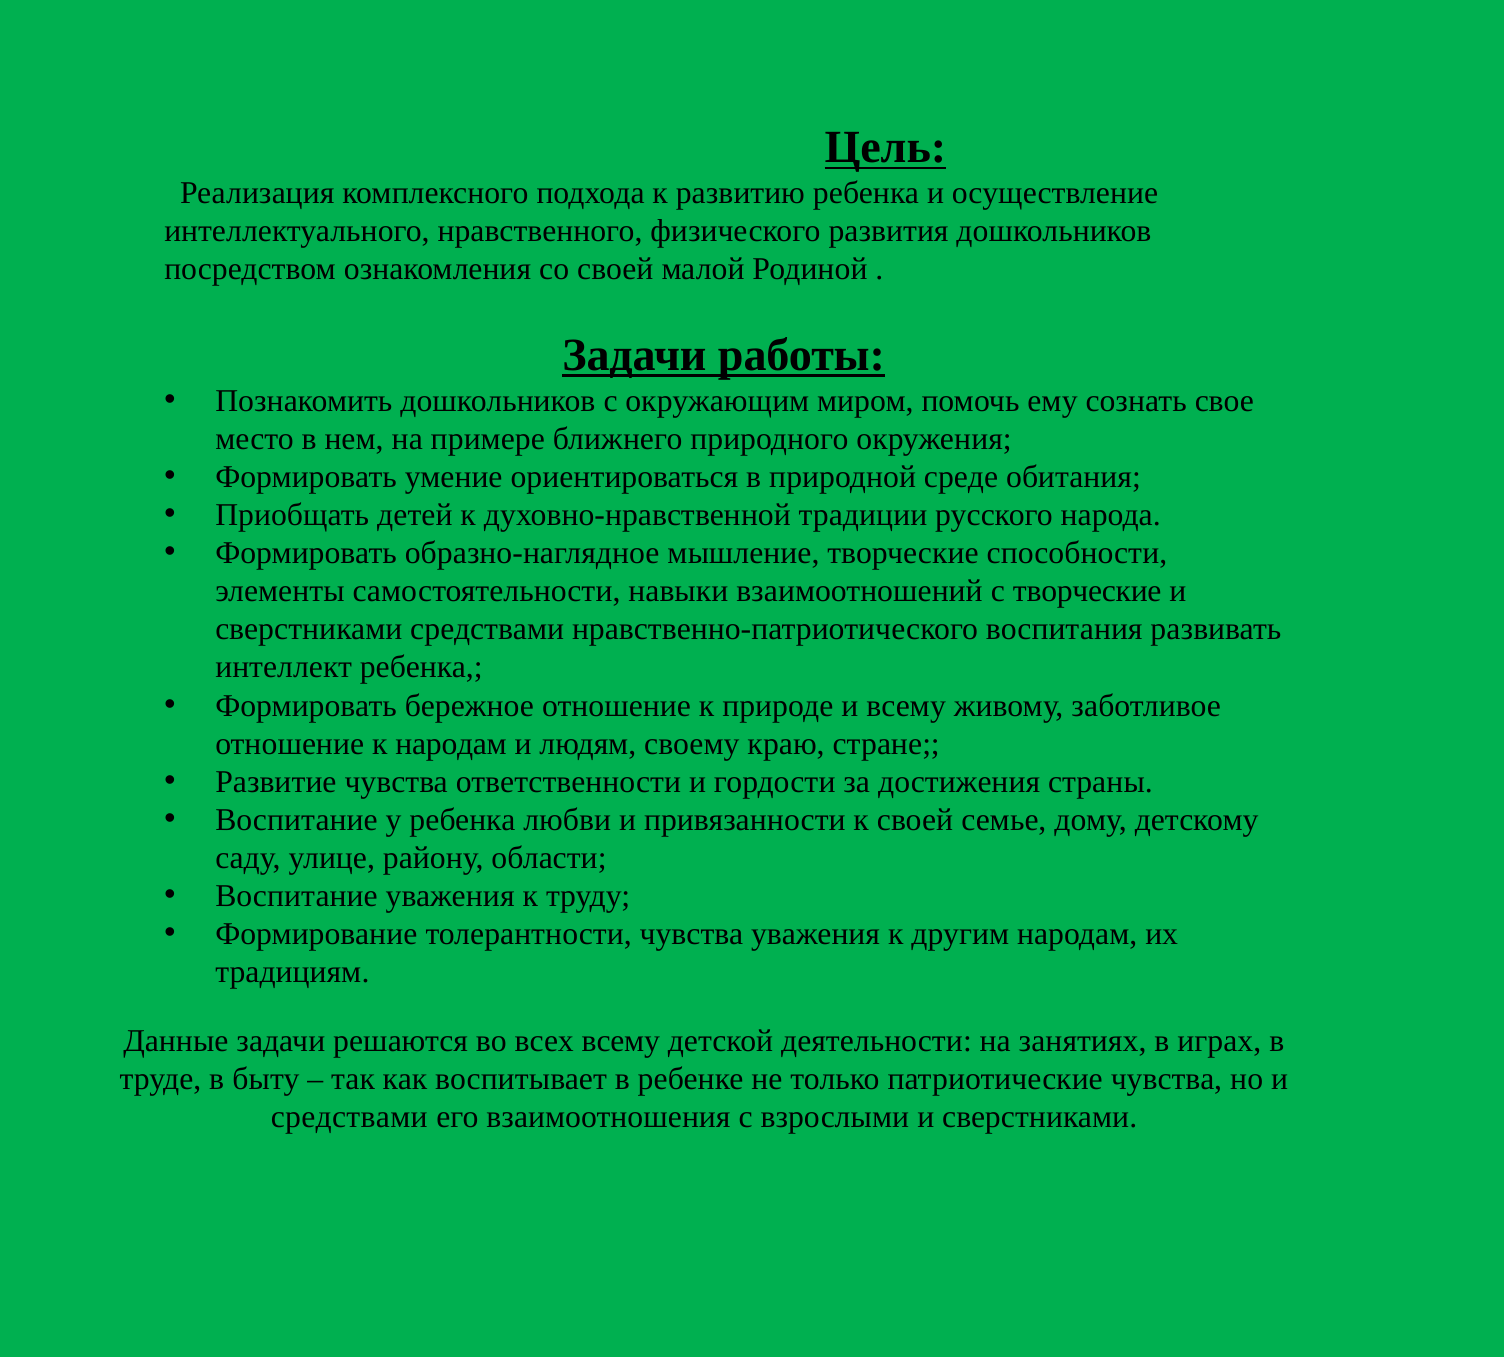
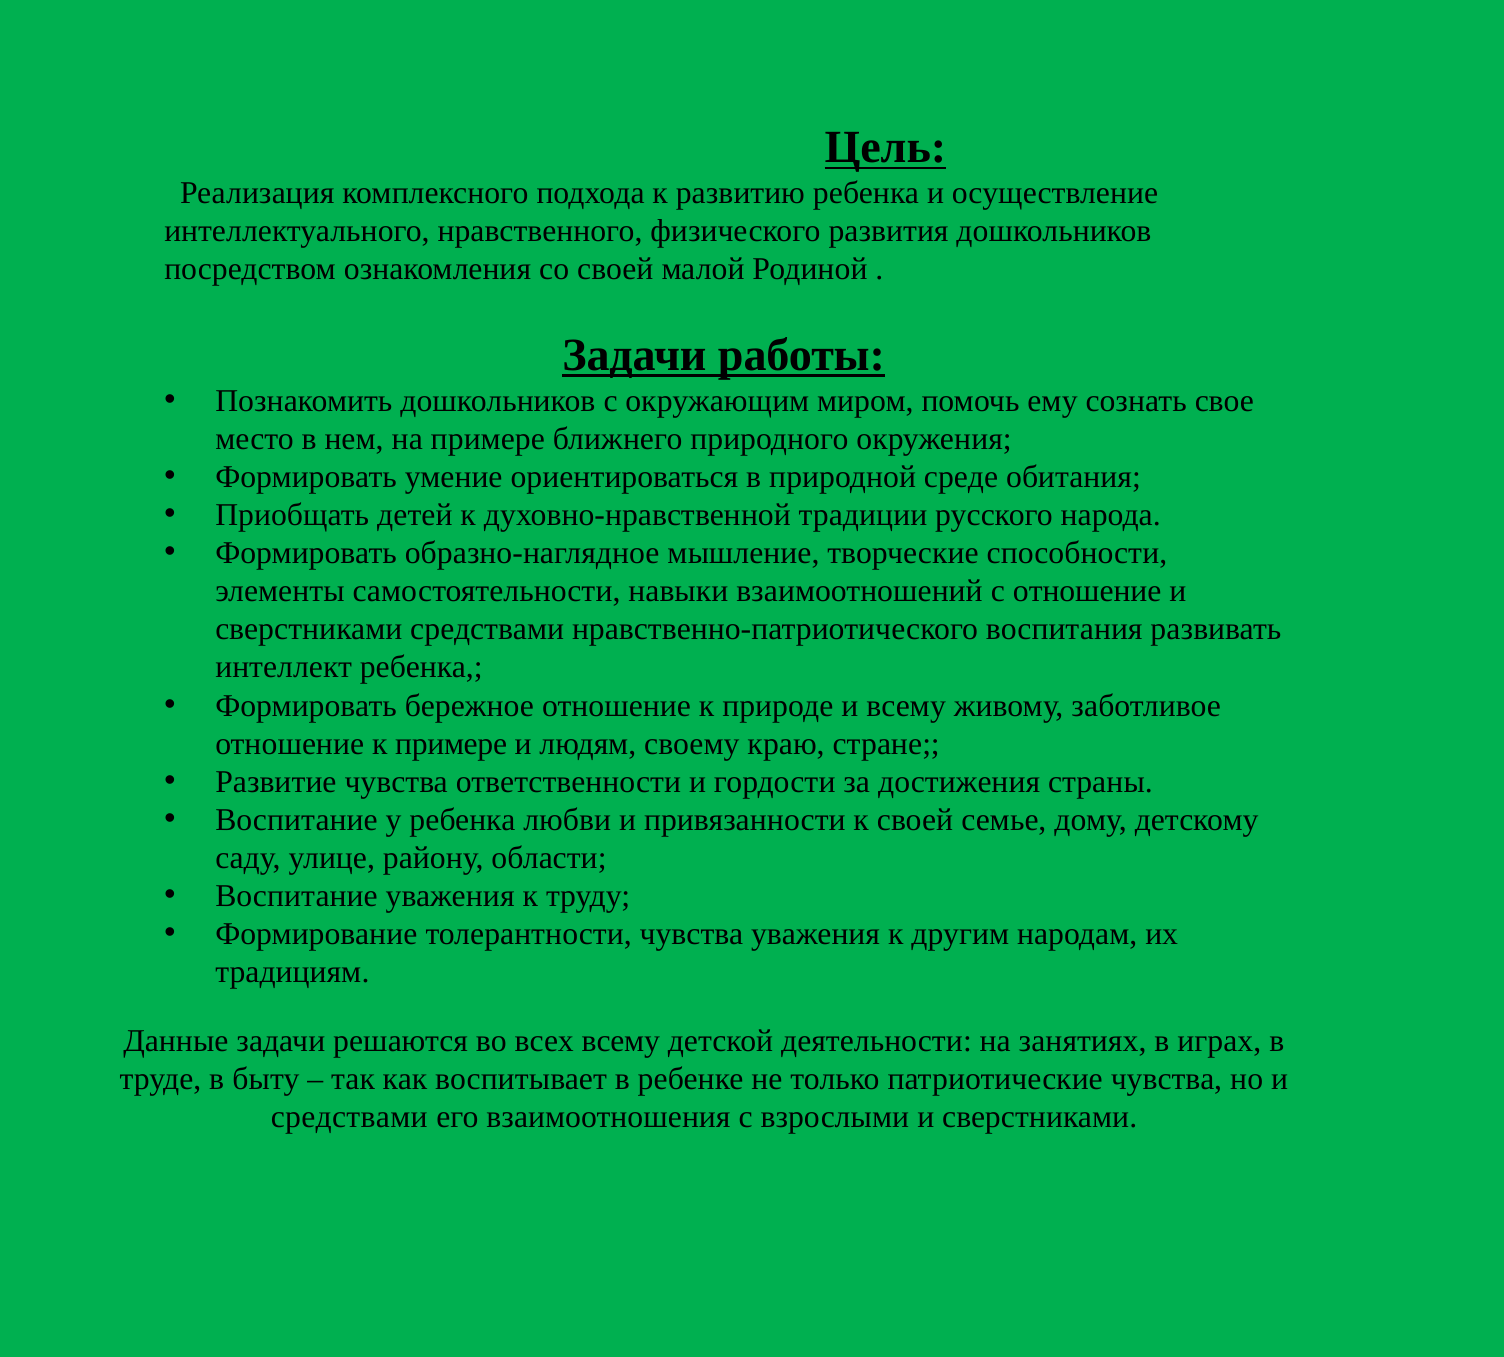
с творческие: творческие -> отношение
к народам: народам -> примере
